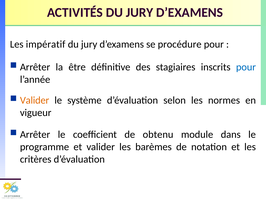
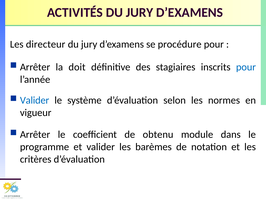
impératif: impératif -> directeur
être: être -> doit
Valider at (35, 100) colour: orange -> blue
